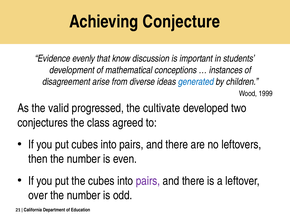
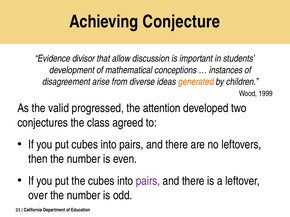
evenly: evenly -> divisor
know: know -> allow
generated colour: blue -> orange
cultivate: cultivate -> attention
